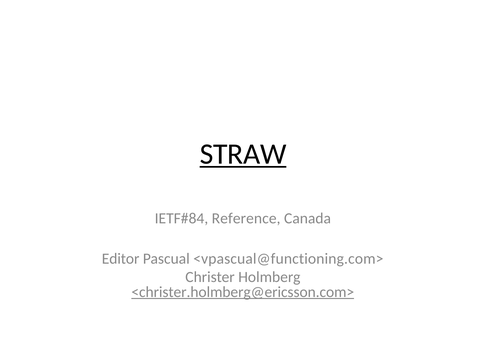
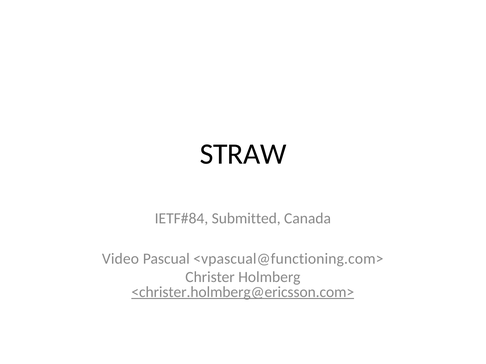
STRAW underline: present -> none
Reference: Reference -> Submitted
Editor: Editor -> Video
